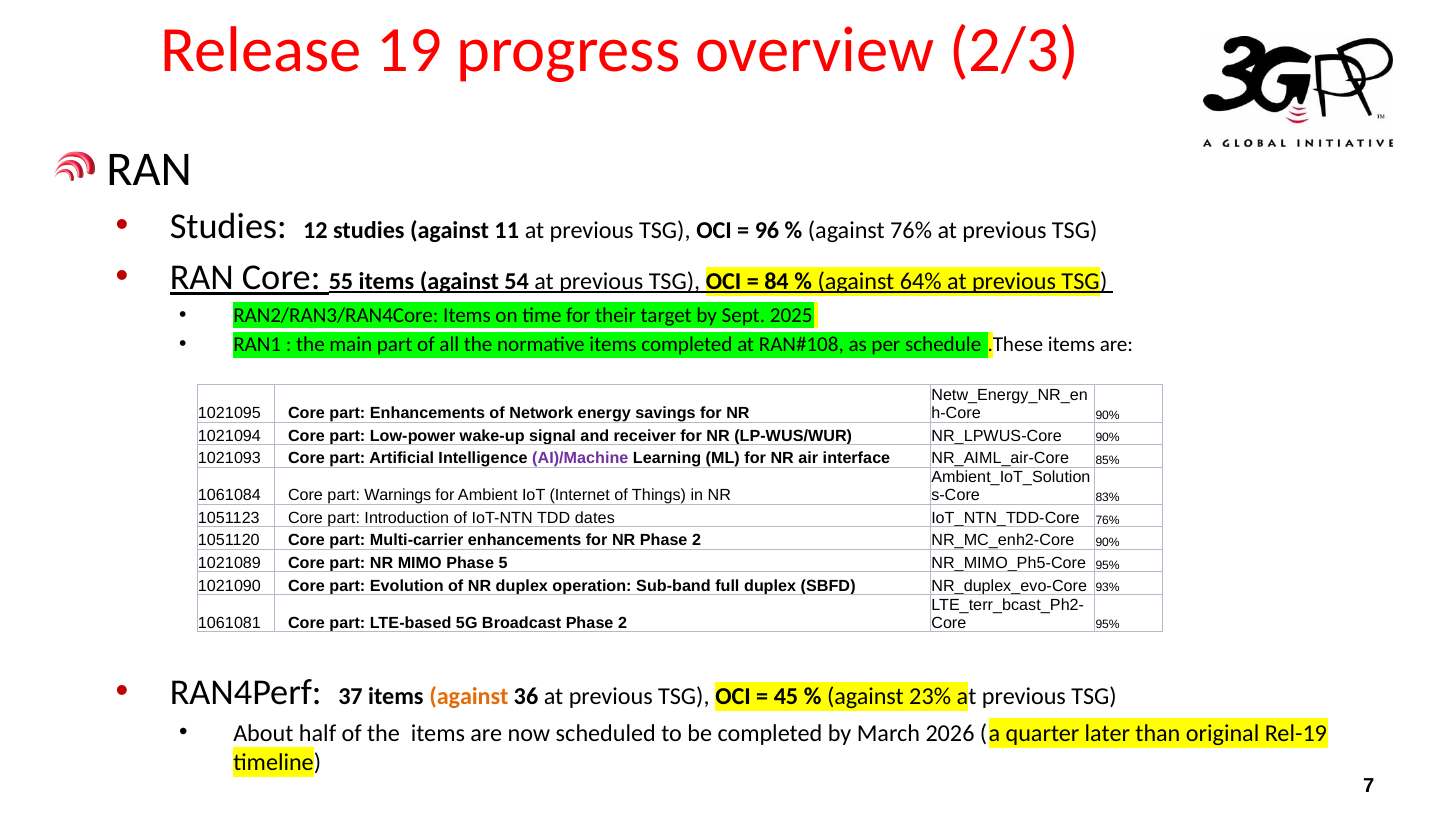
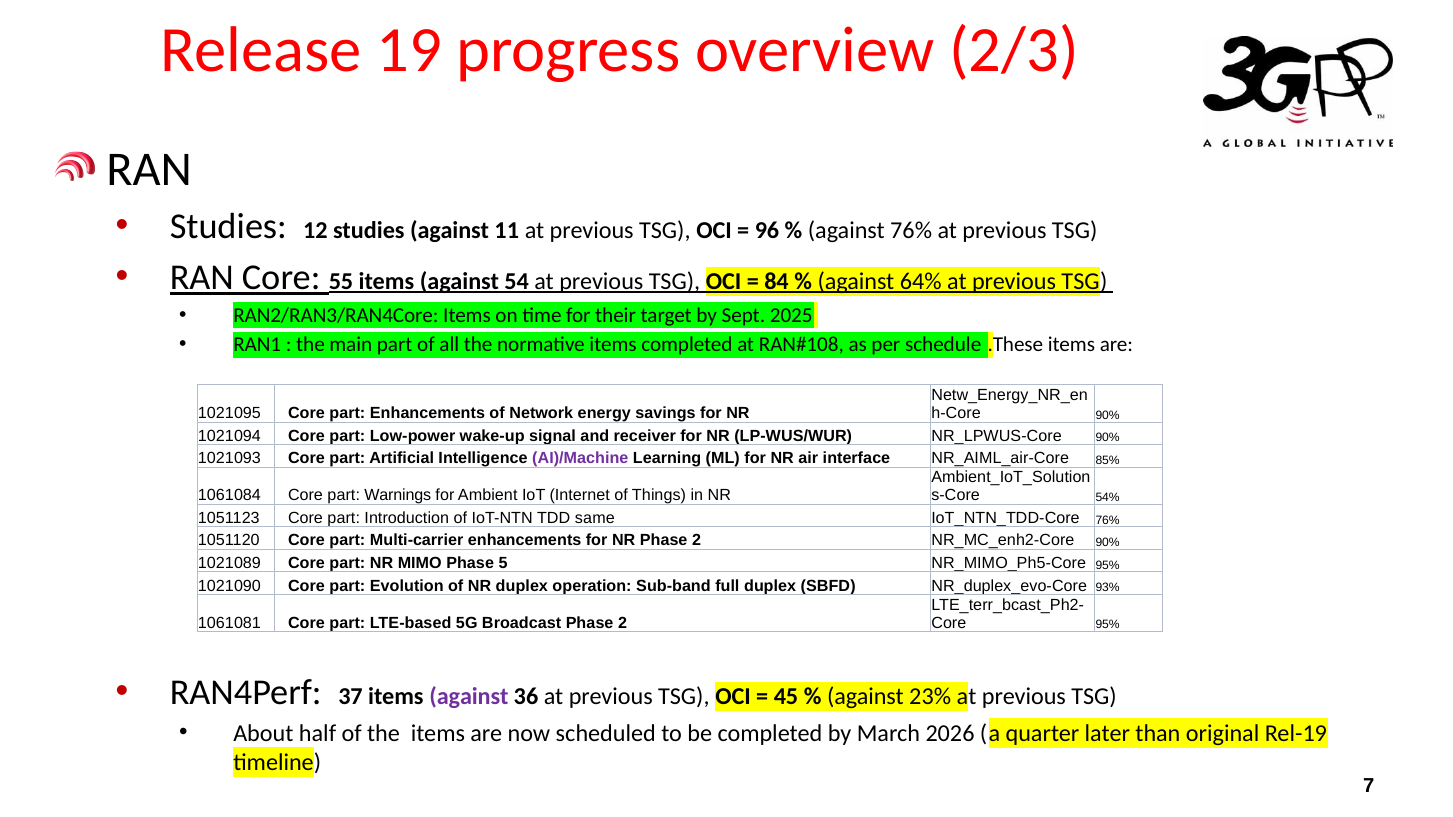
83%: 83% -> 54%
dates: dates -> same
against at (469, 697) colour: orange -> purple
